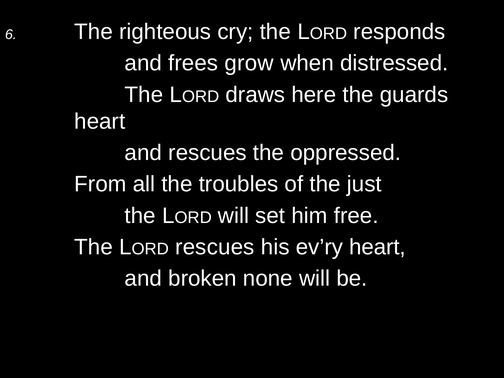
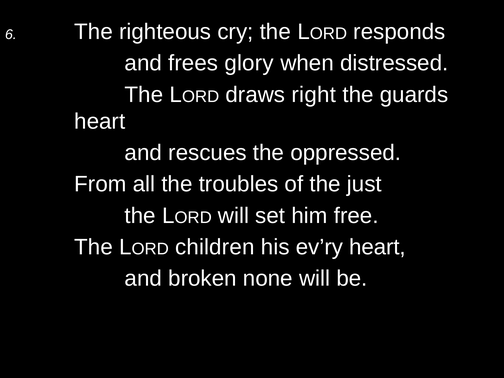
grow: grow -> glory
here: here -> right
rescues at (215, 247): rescues -> children
